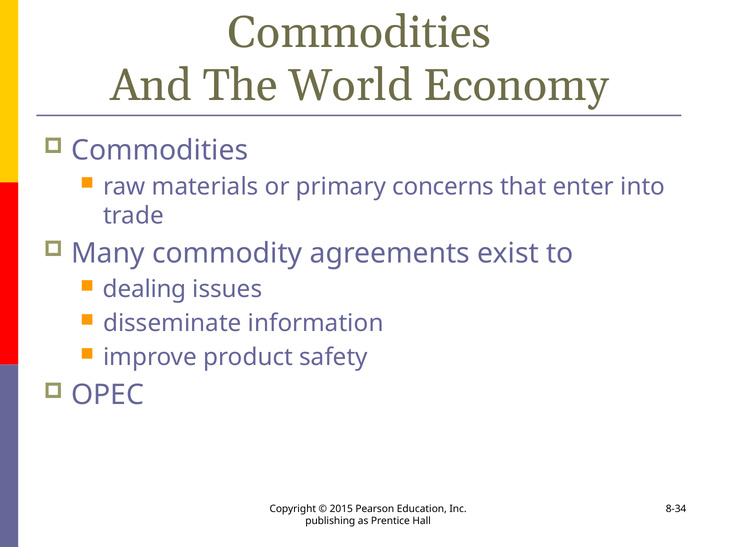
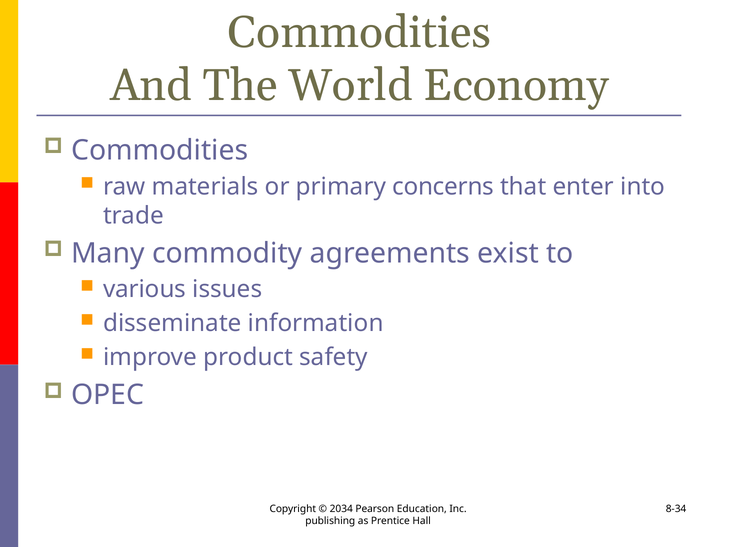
dealing: dealing -> various
2015: 2015 -> 2034
